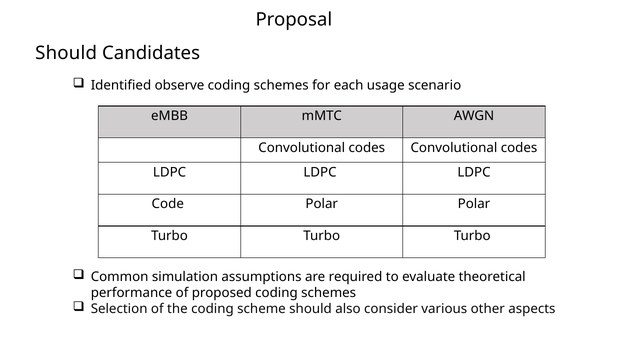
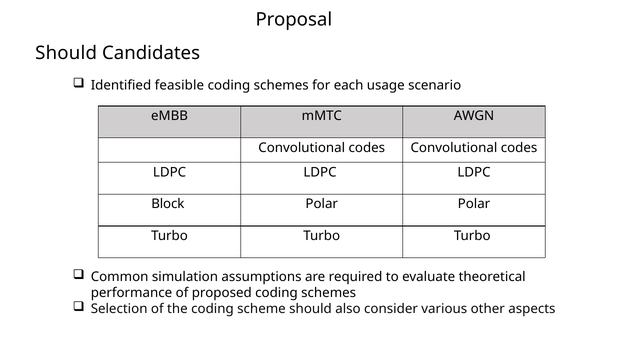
observe: observe -> feasible
Code: Code -> Block
